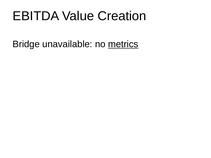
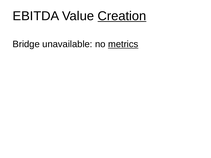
Creation underline: none -> present
